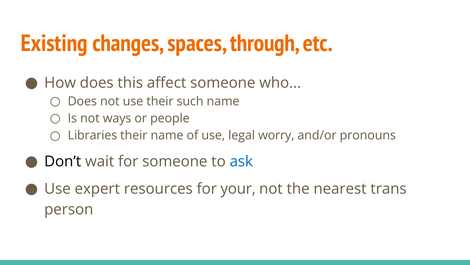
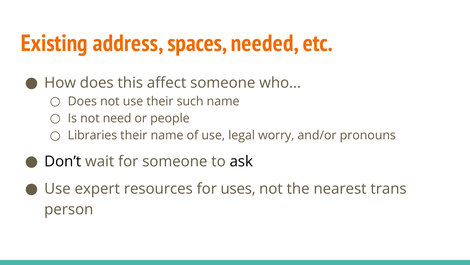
changes: changes -> address
through: through -> needed
ways: ways -> need
ask colour: blue -> black
your: your -> uses
